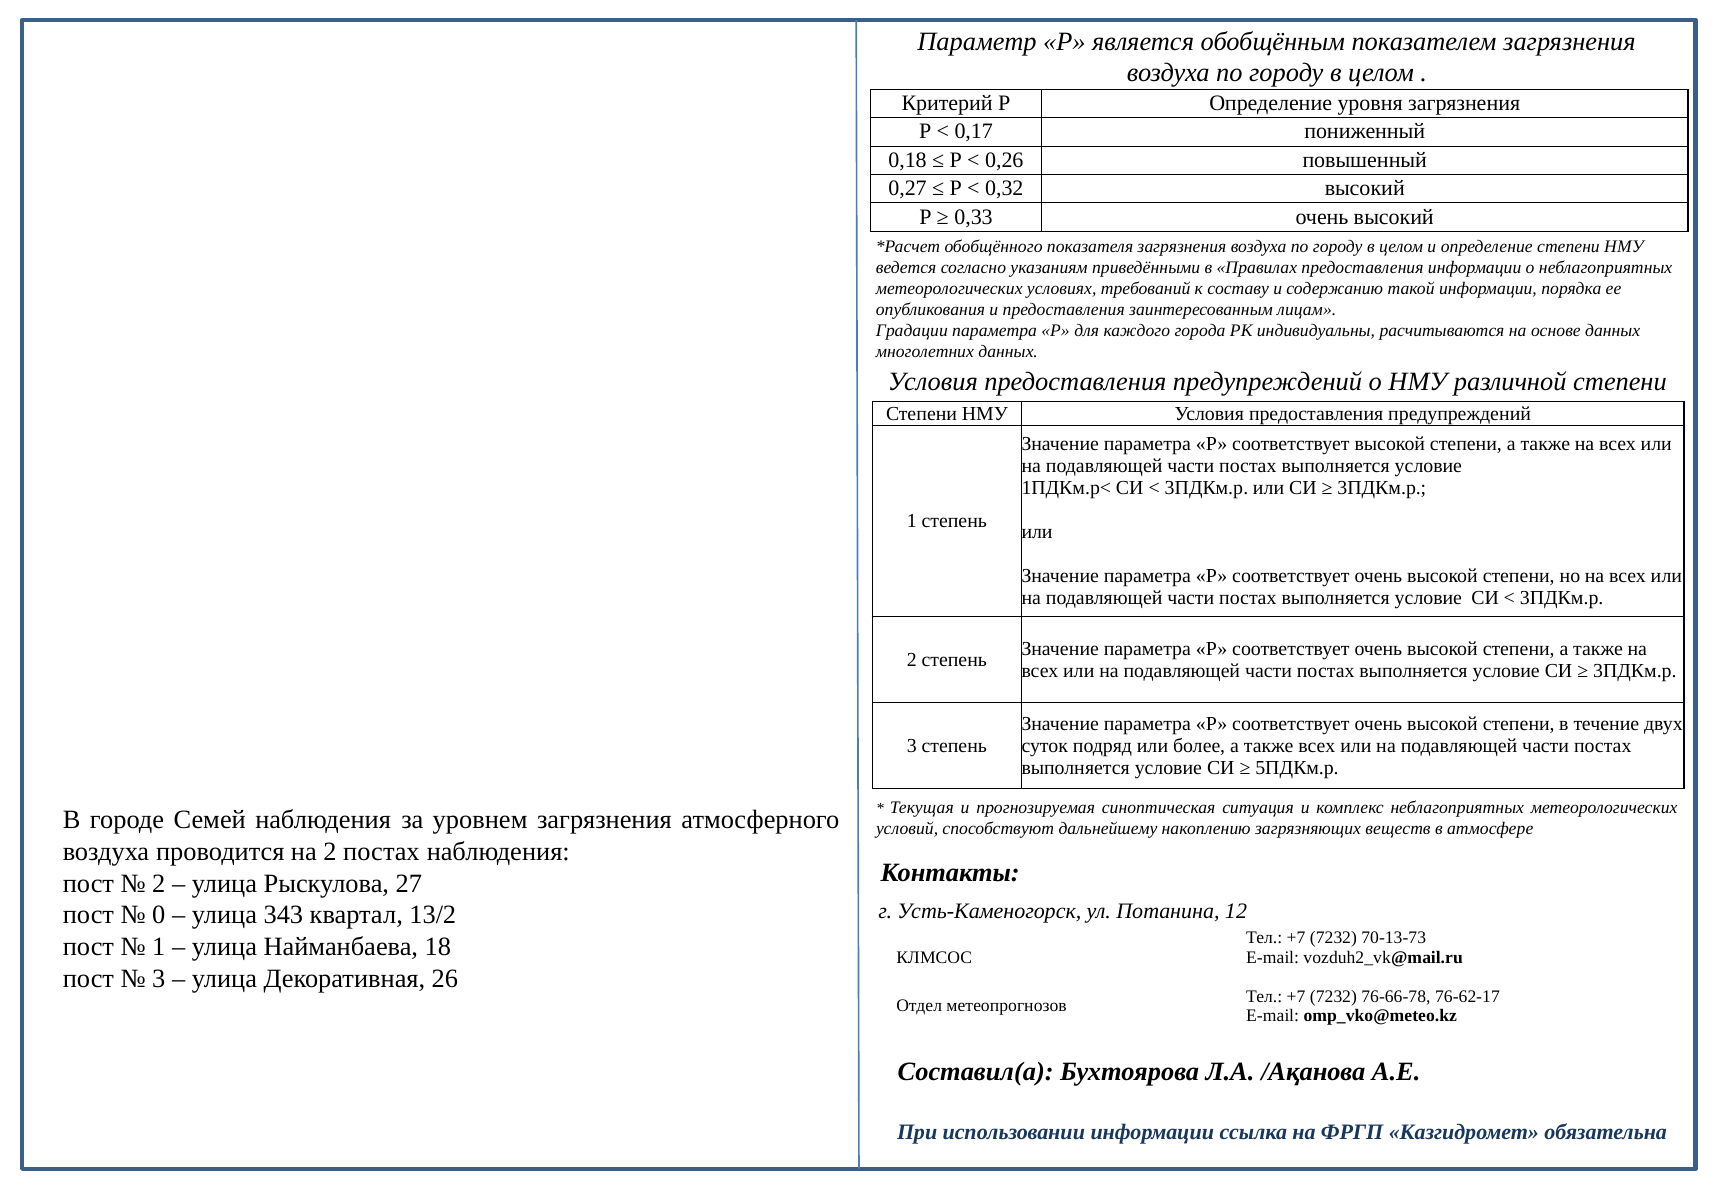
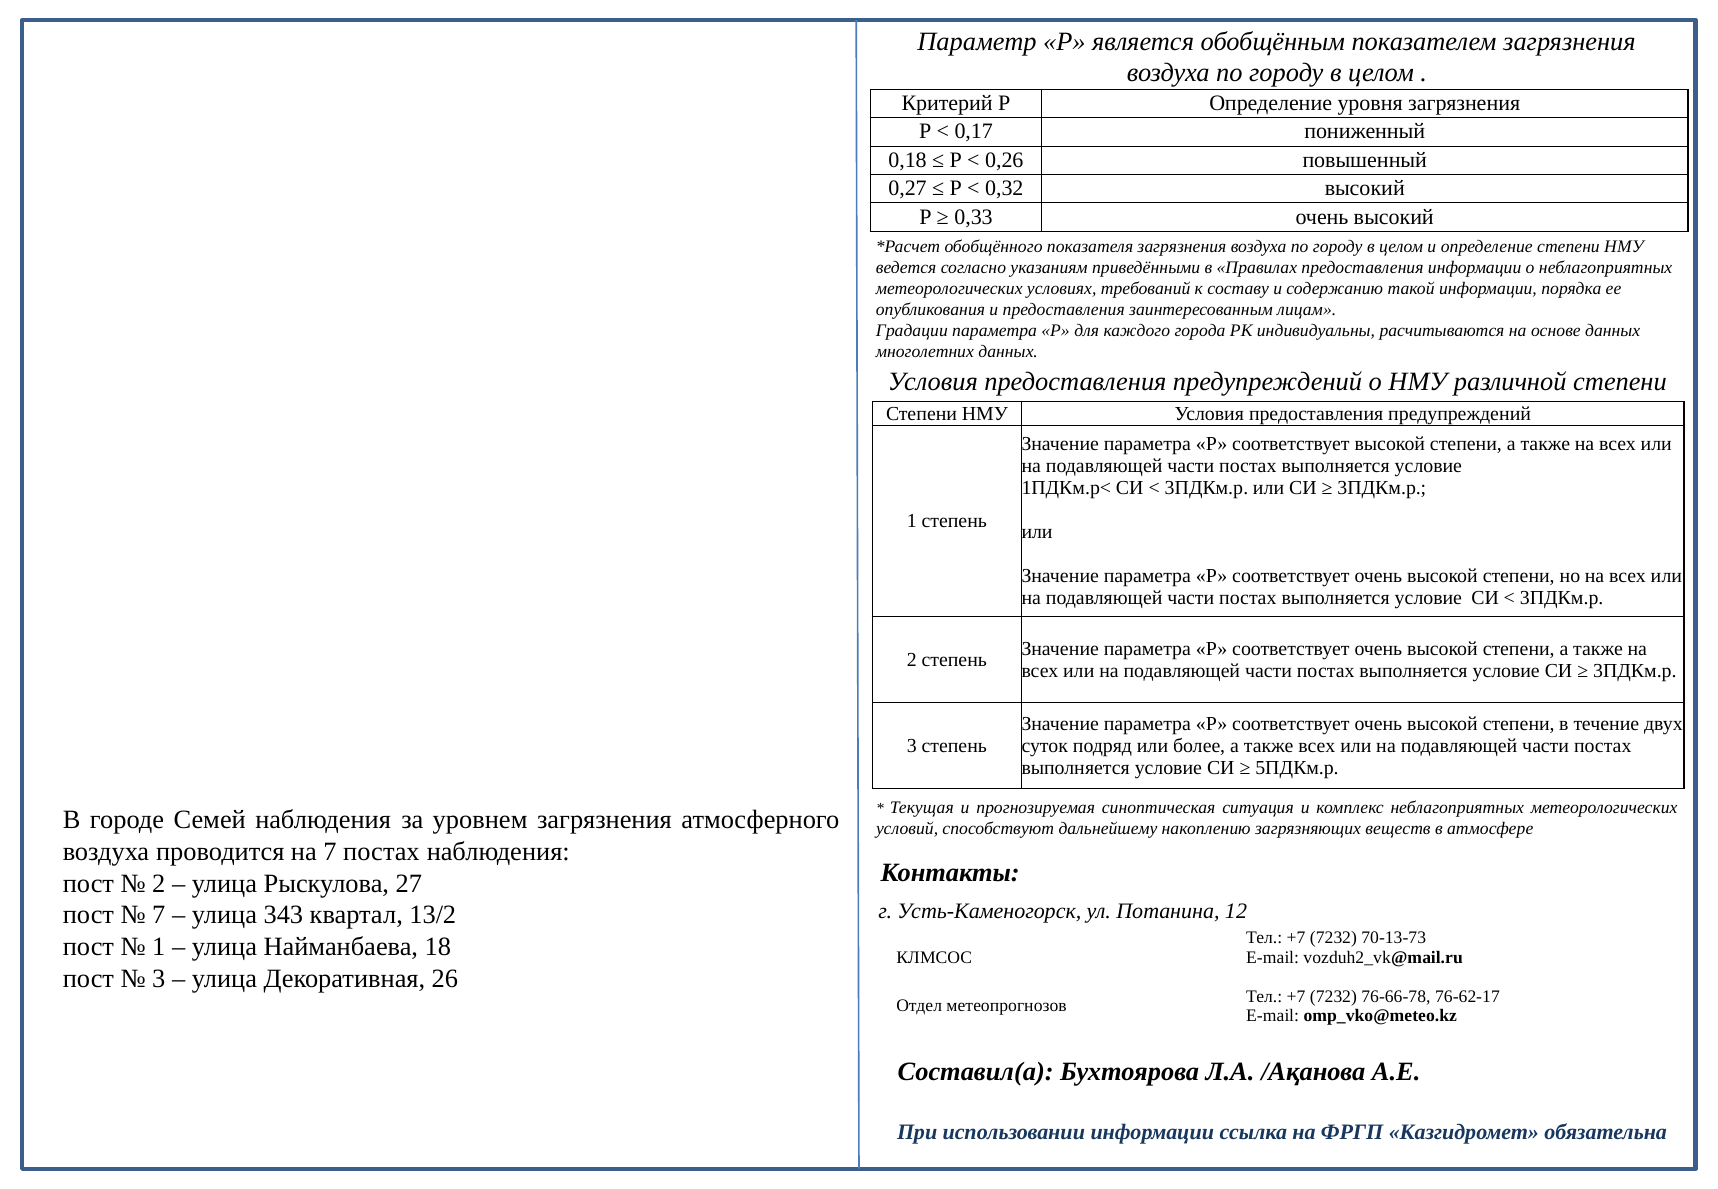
на 2: 2 -> 7
0 at (159, 915): 0 -> 7
